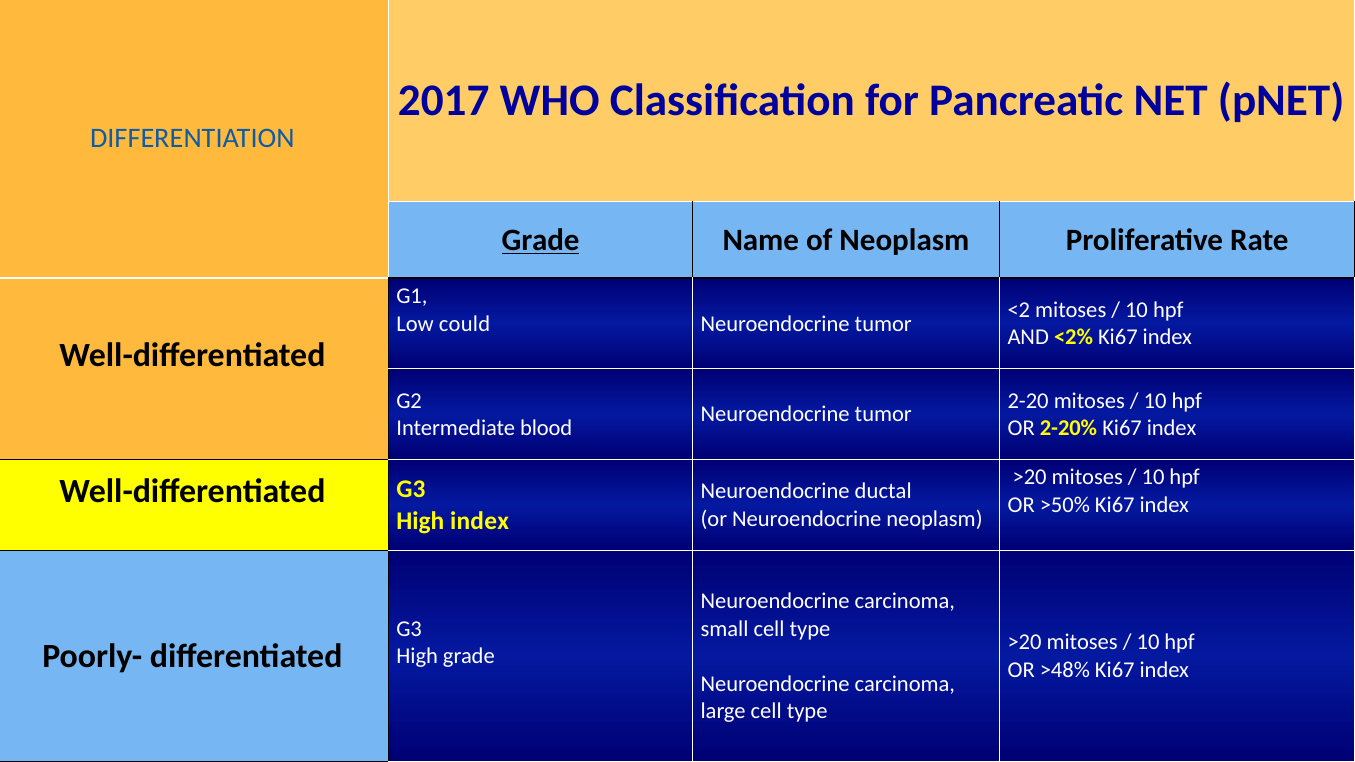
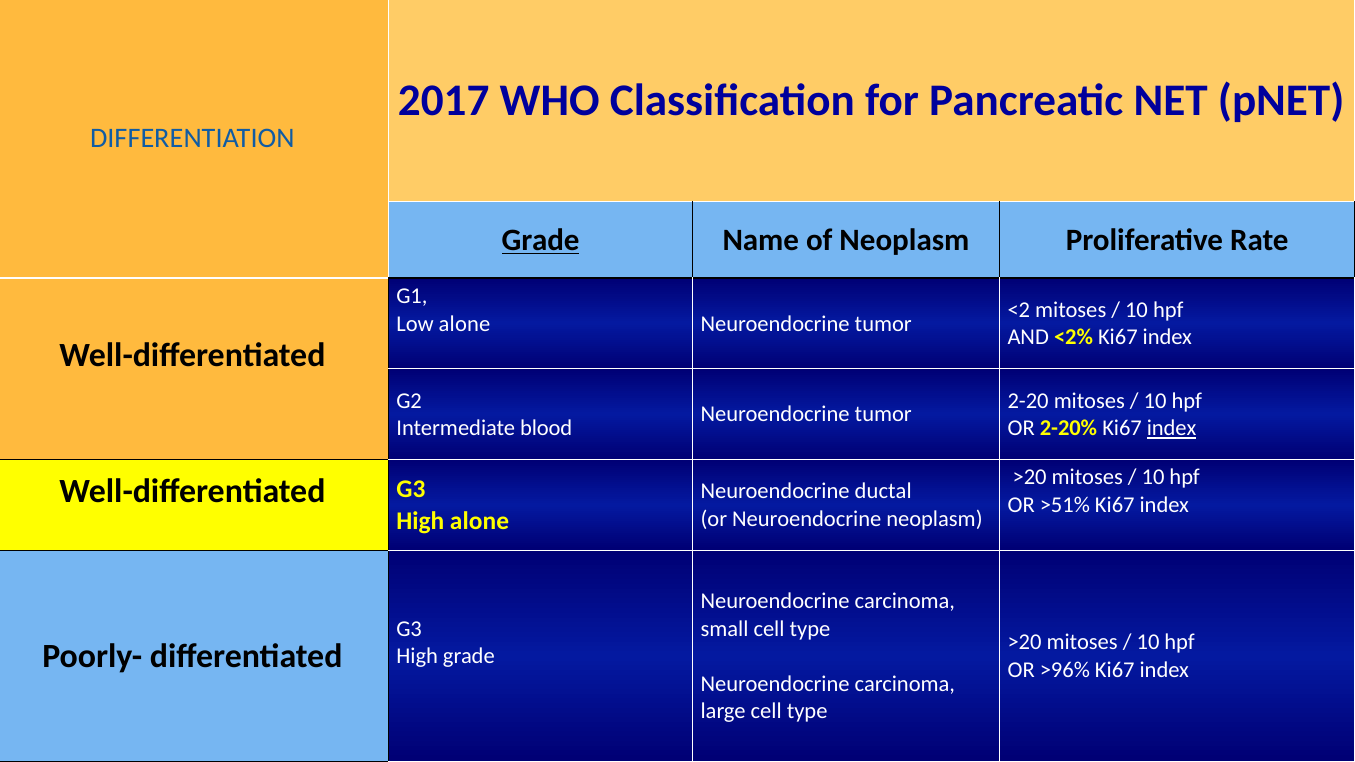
Low could: could -> alone
index at (1172, 428) underline: none -> present
>50%: >50% -> >51%
High index: index -> alone
>48%: >48% -> >96%
